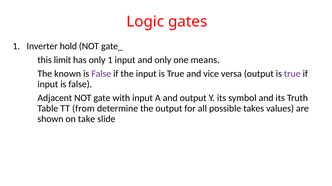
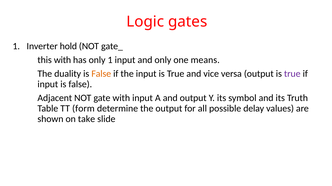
this limit: limit -> with
known: known -> duality
False at (101, 74) colour: purple -> orange
from: from -> form
takes: takes -> delay
